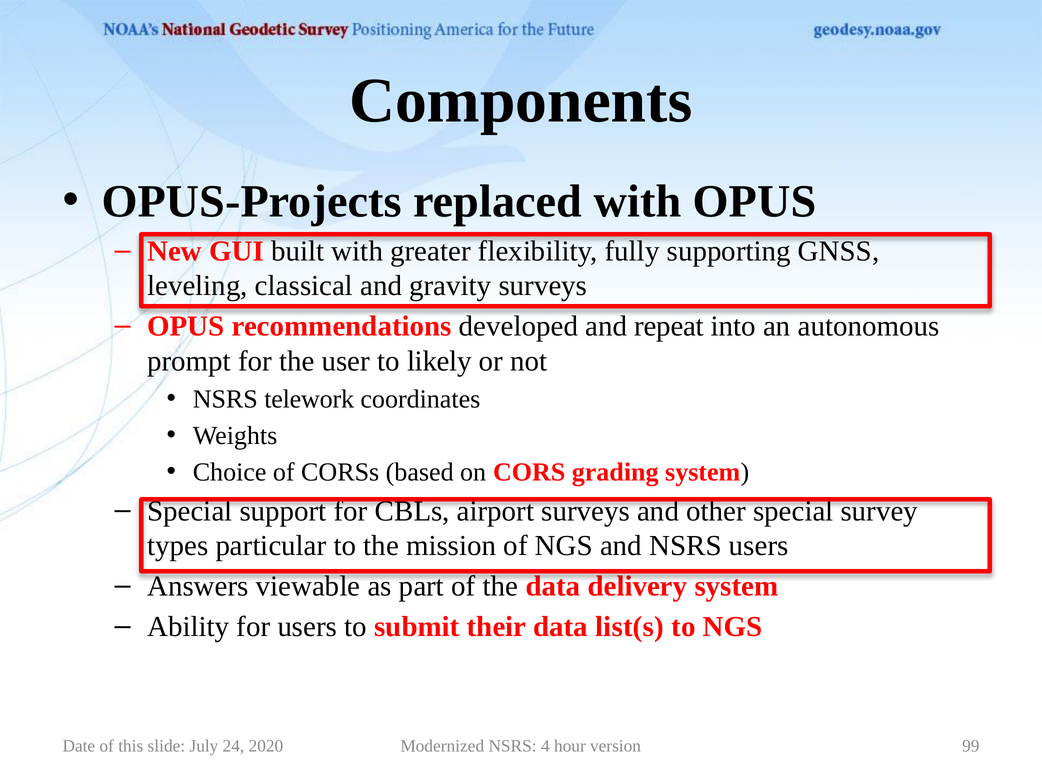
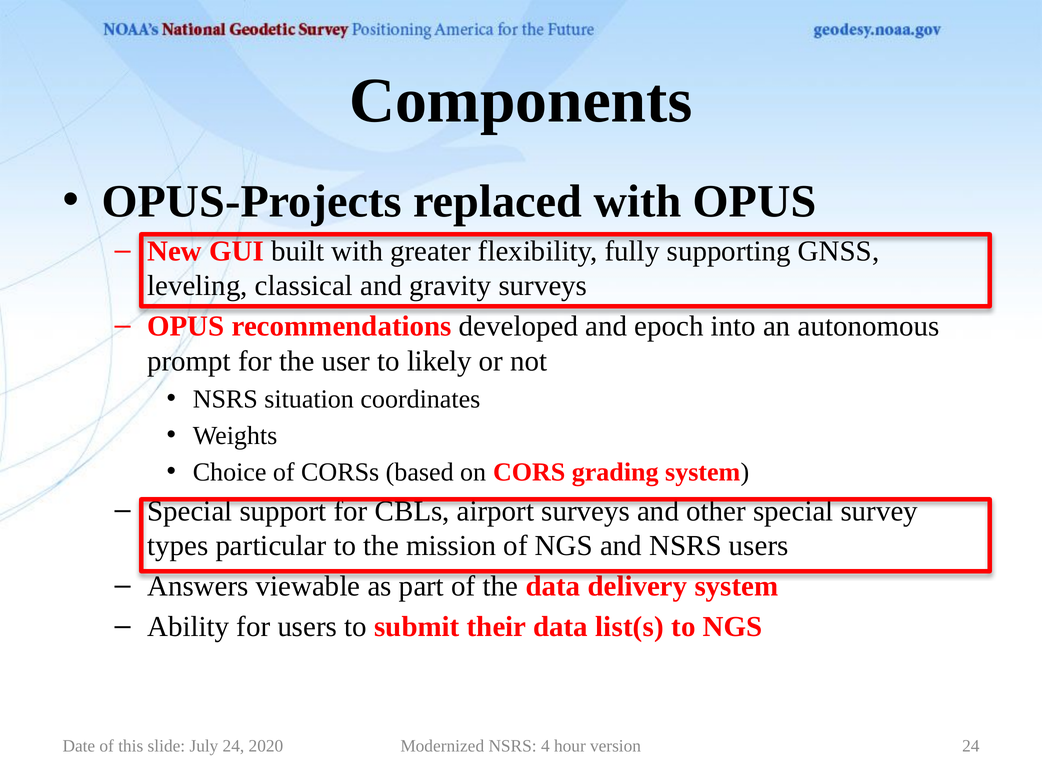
repeat: repeat -> epoch
telework: telework -> situation
version 99: 99 -> 24
